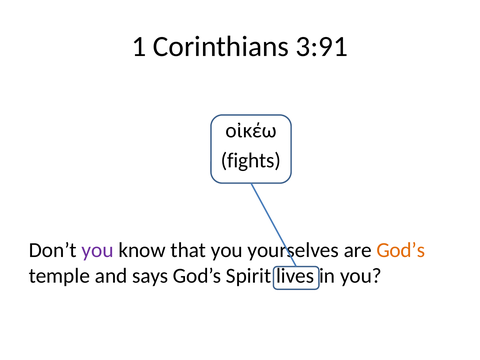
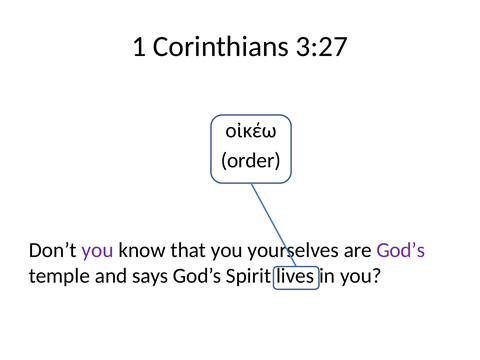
3:91: 3:91 -> 3:27
fights: fights -> order
God’s at (401, 250) colour: orange -> purple
